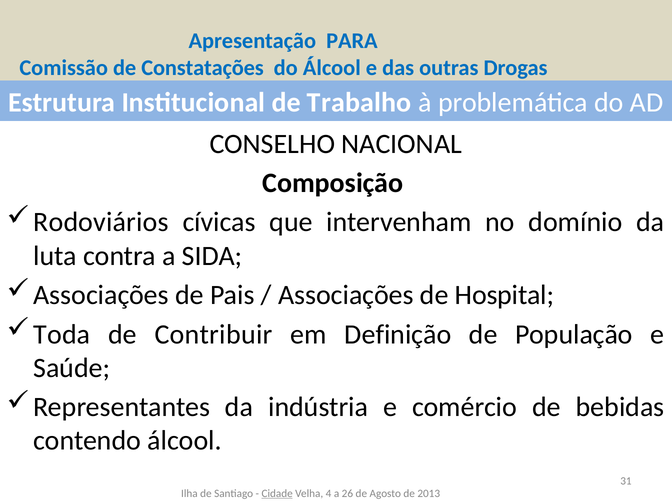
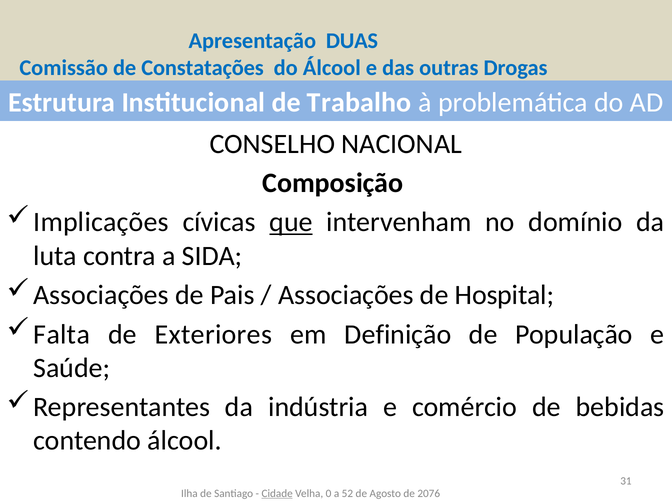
PARA: PARA -> DUAS
Rodoviários: Rodoviários -> Implicações
que underline: none -> present
Toda: Toda -> Falta
Contribuir: Contribuir -> Exteriores
4: 4 -> 0
26: 26 -> 52
2013: 2013 -> 2076
